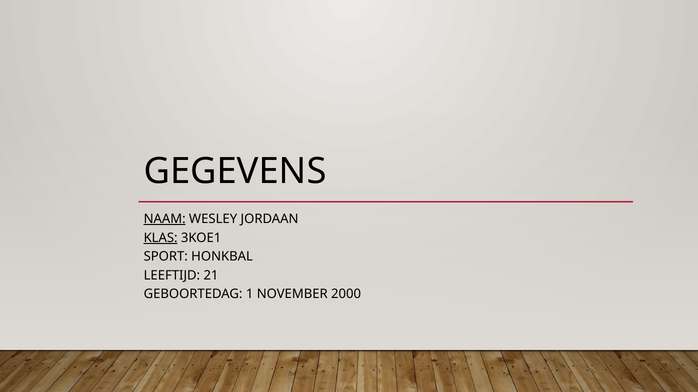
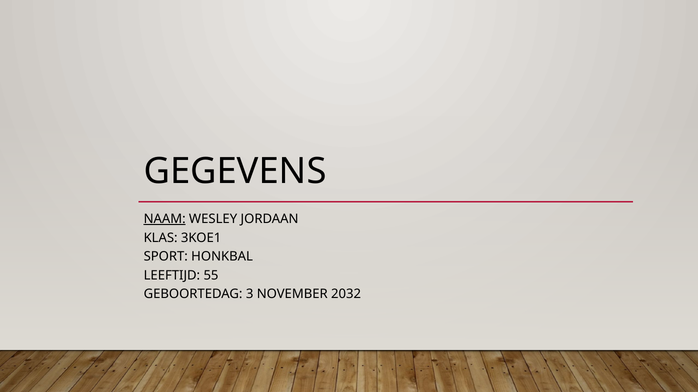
KLAS underline: present -> none
21: 21 -> 55
1: 1 -> 3
2000: 2000 -> 2032
